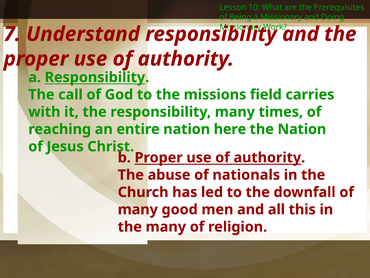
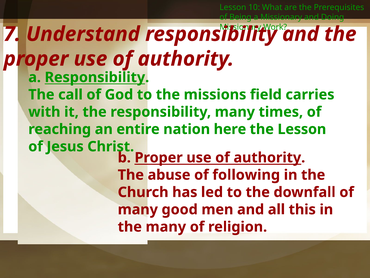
the Nation: Nation -> Lesson
nationals: nationals -> following
